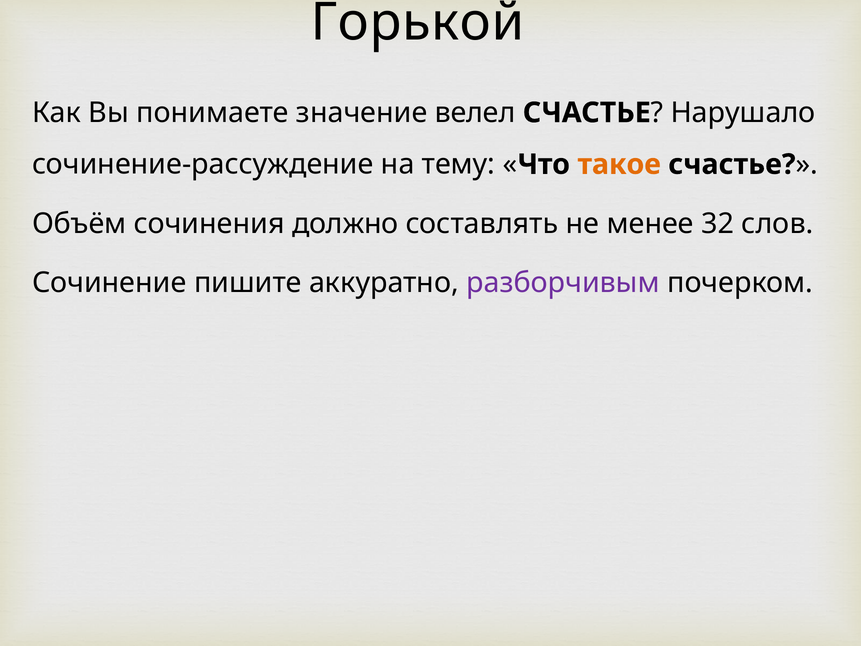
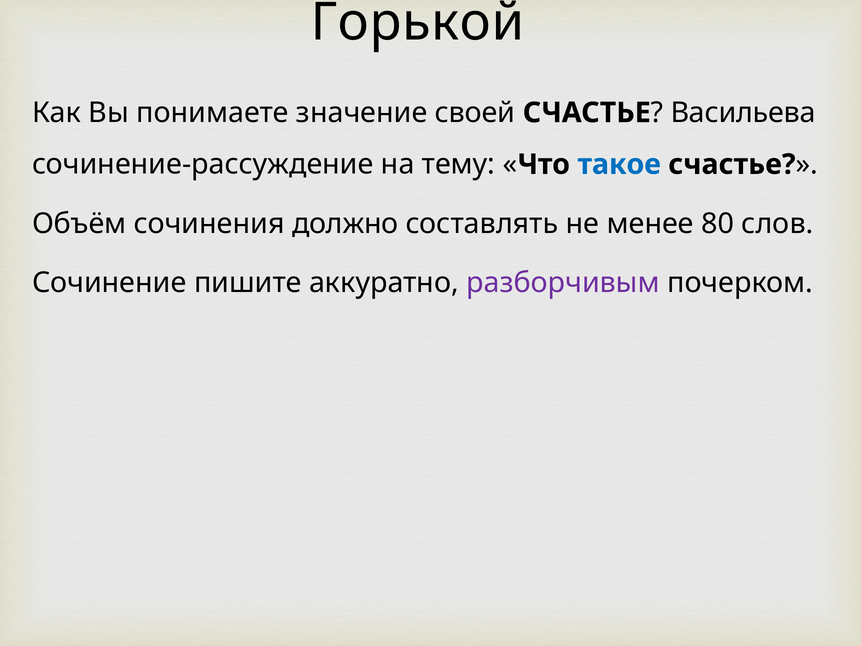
велел: велел -> своей
Нарушало: Нарушало -> Васильева
такое colour: orange -> blue
32: 32 -> 80
